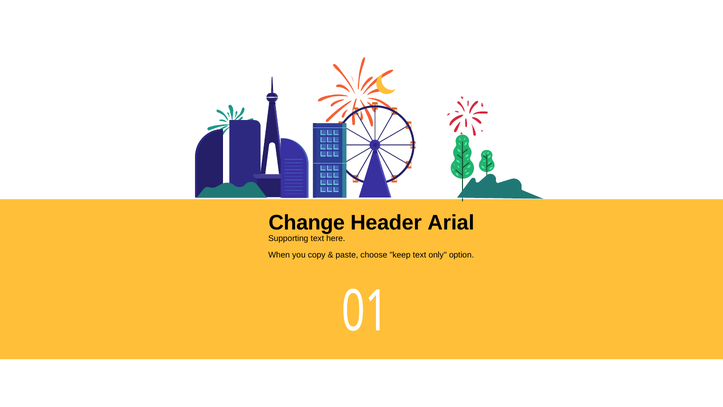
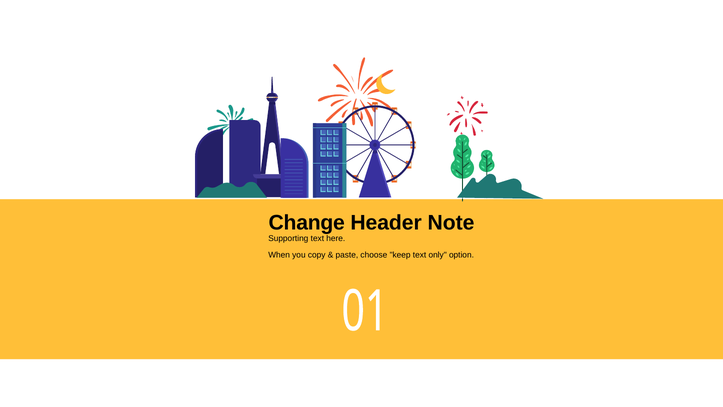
Arial: Arial -> Note
